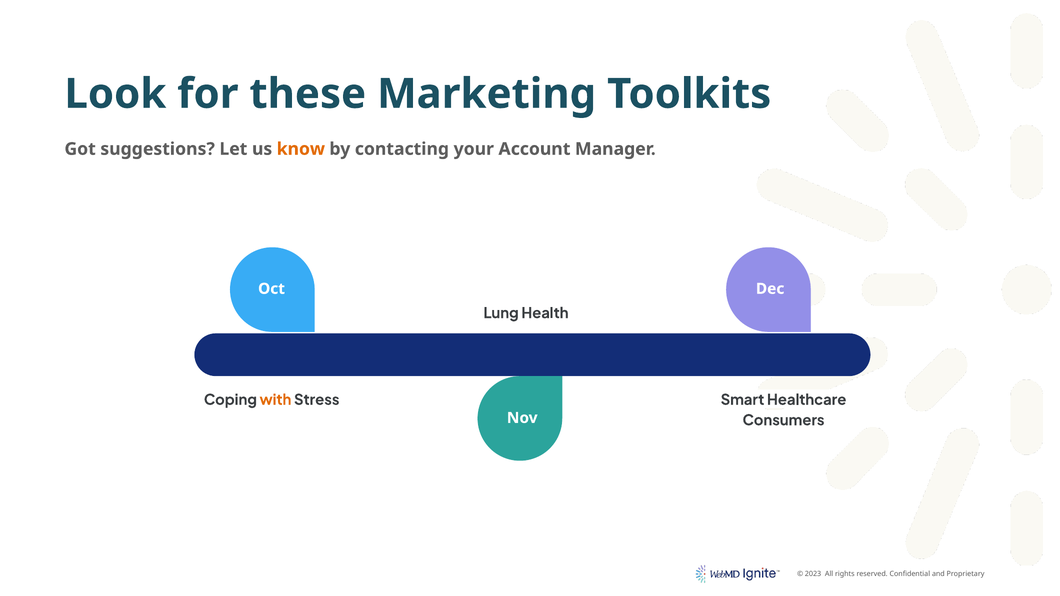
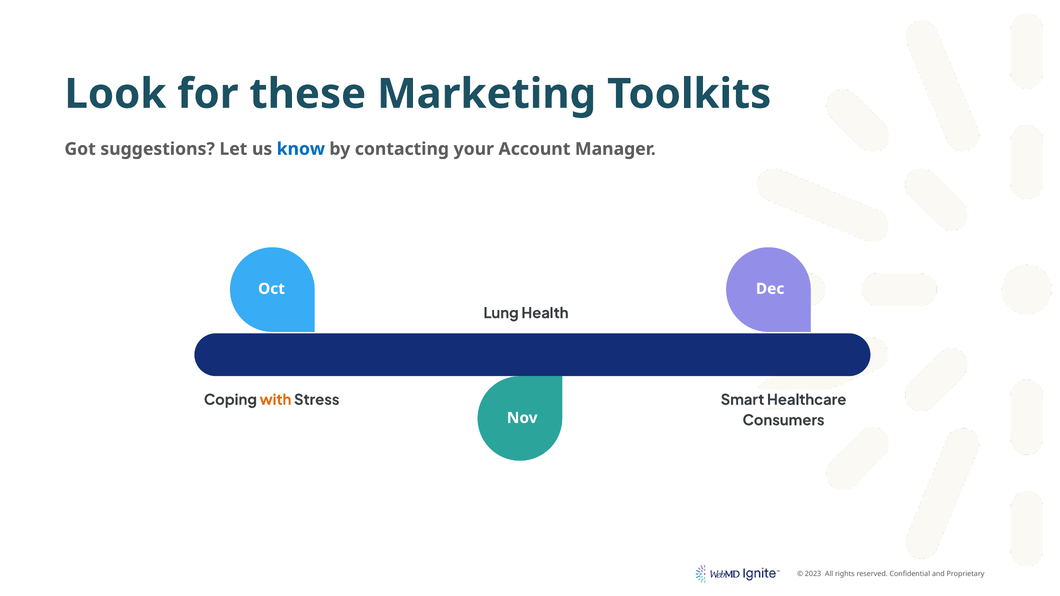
know colour: orange -> blue
